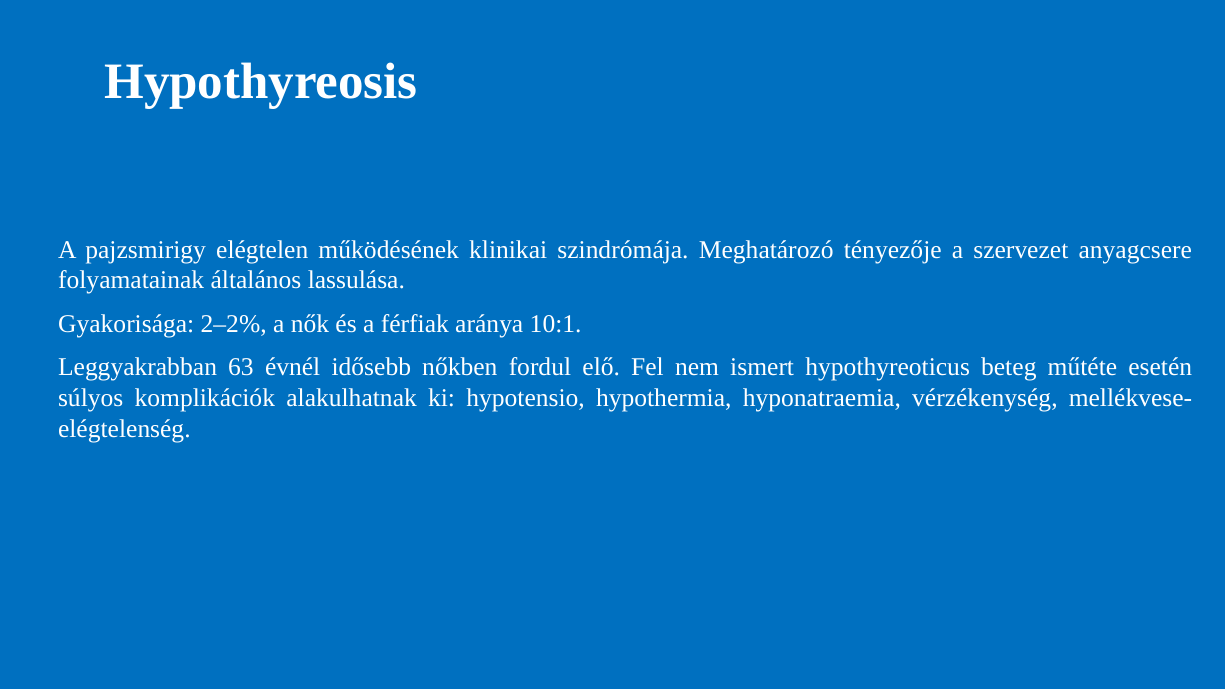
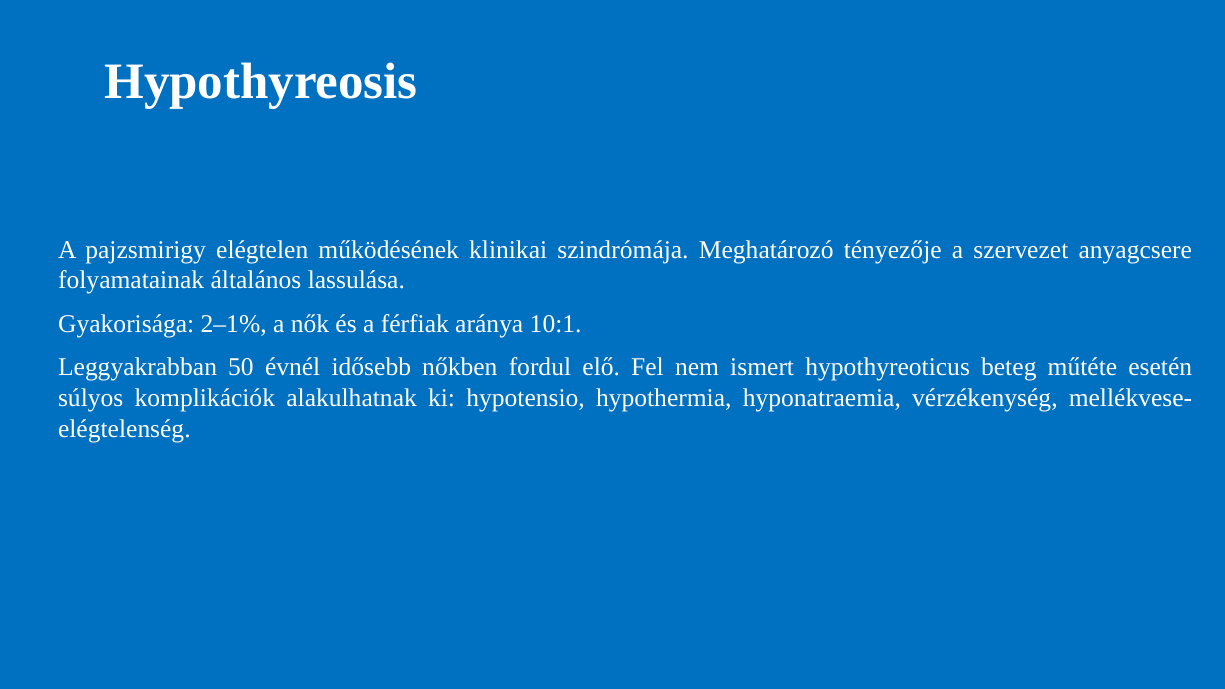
2–2%: 2–2% -> 2–1%
63: 63 -> 50
